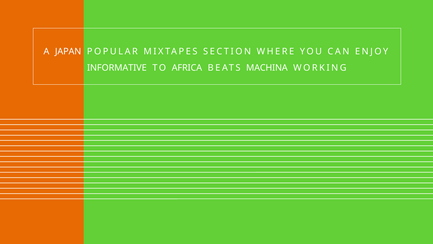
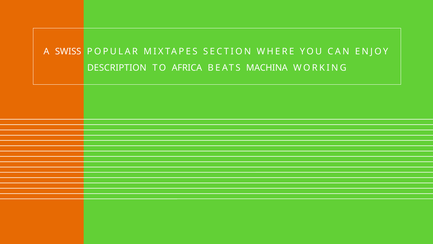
JAPAN: JAPAN -> SWISS
INFORMATIVE: INFORMATIVE -> DESCRIPTION
